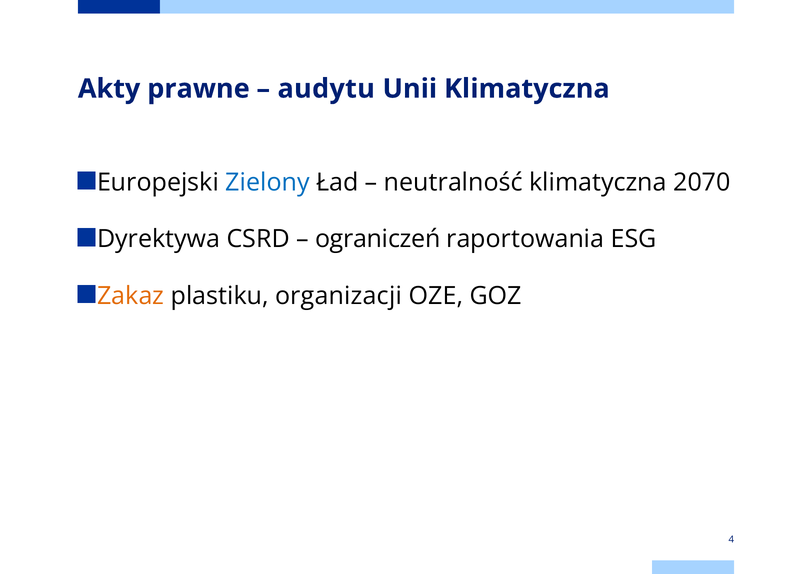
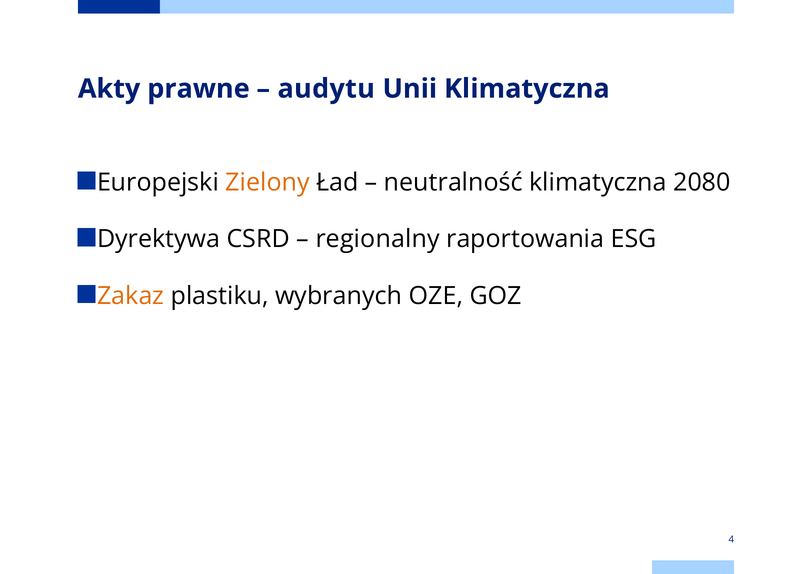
Zielony colour: blue -> orange
2070: 2070 -> 2080
ograniczeń: ograniczeń -> regionalny
organizacji: organizacji -> wybranych
